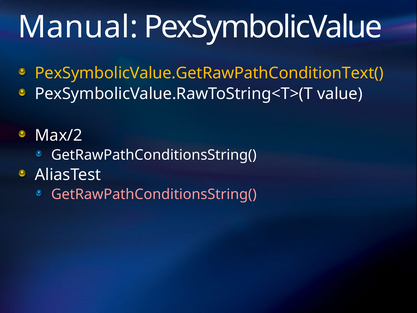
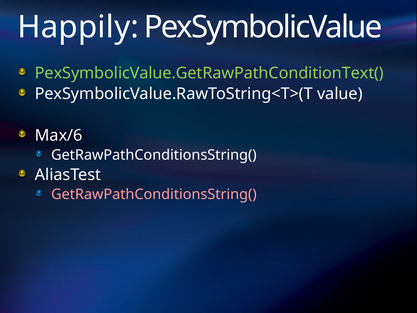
Manual: Manual -> Happily
PexSymbolicValue.GetRawPathConditionText( colour: yellow -> light green
Max/2: Max/2 -> Max/6
